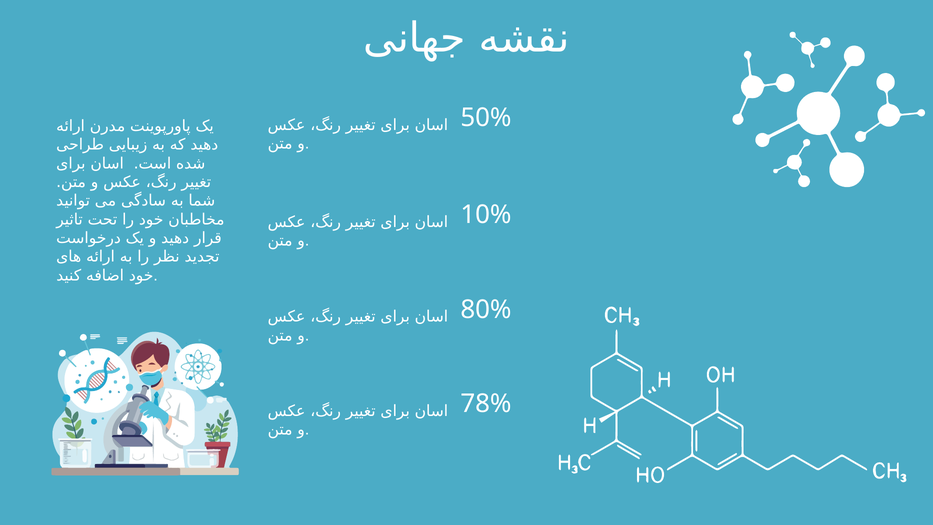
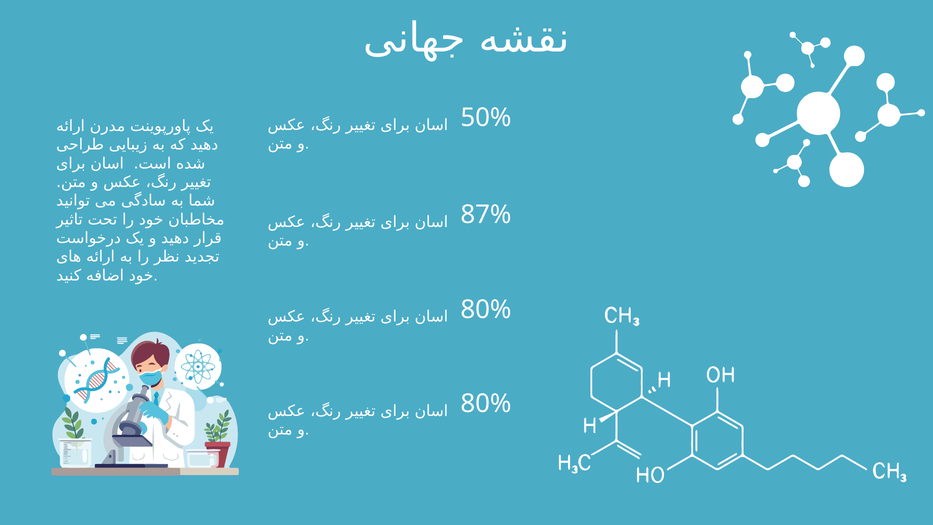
10%: 10% -> 87%
78% at (486, 404): 78% -> 80%
